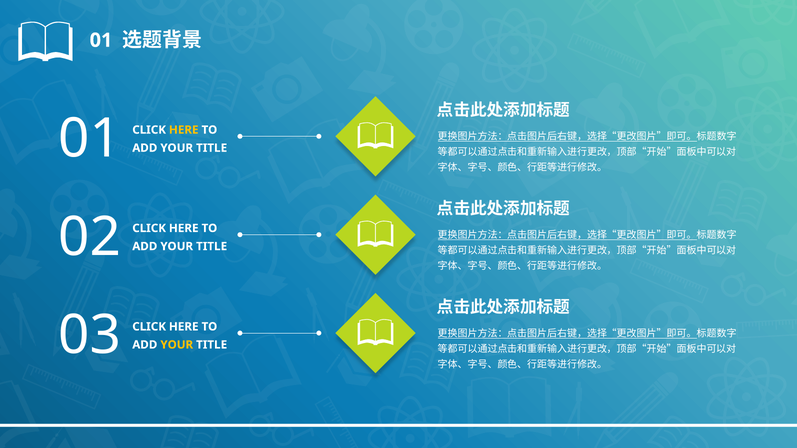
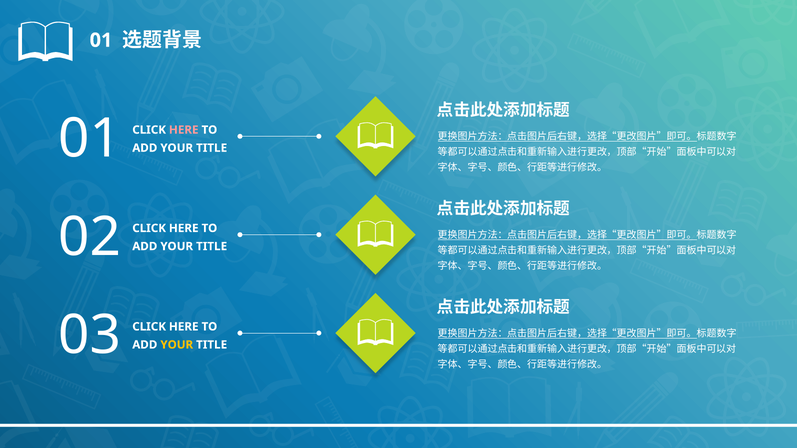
HERE at (184, 130) colour: yellow -> pink
